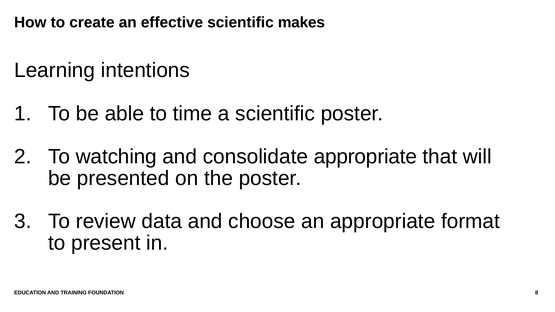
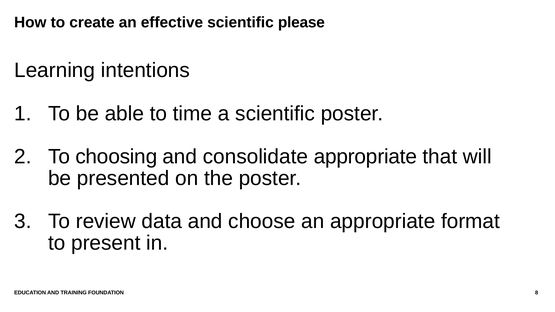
makes: makes -> please
watching: watching -> choosing
